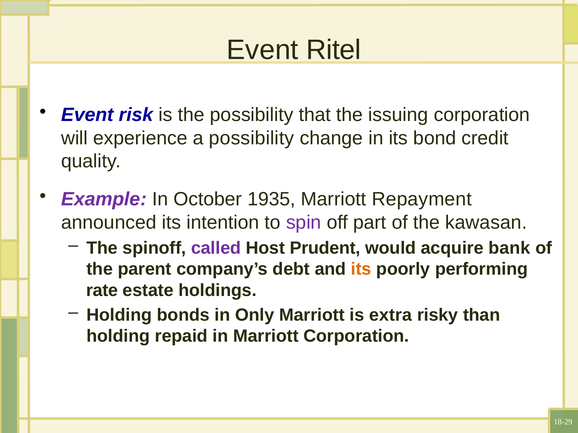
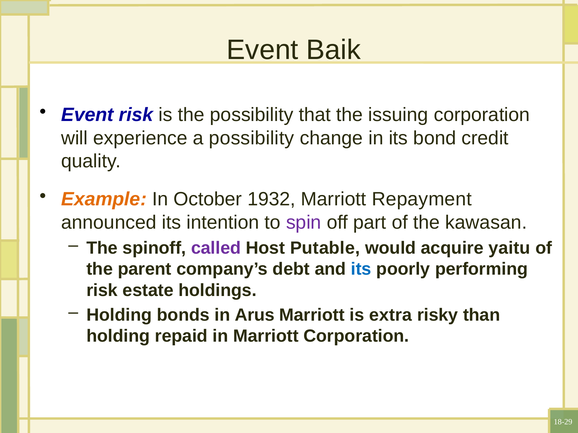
Ritel: Ritel -> Baik
Example colour: purple -> orange
1935: 1935 -> 1932
Prudent: Prudent -> Putable
bank: bank -> yaitu
its at (361, 269) colour: orange -> blue
rate at (102, 291): rate -> risk
Only: Only -> Arus
